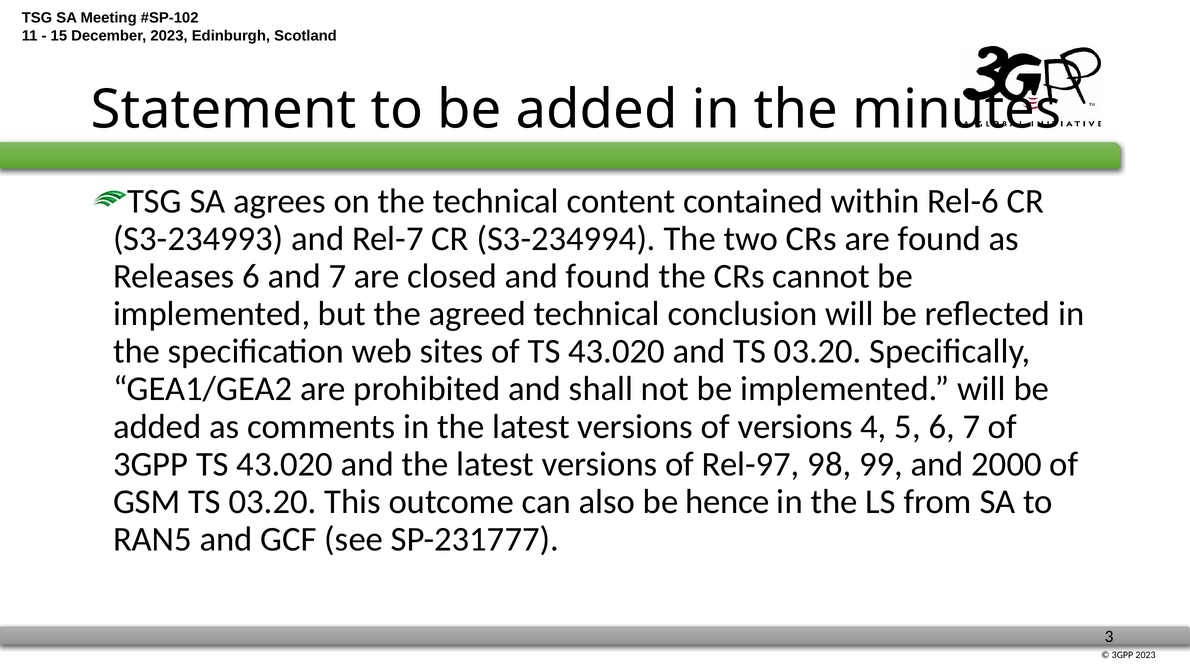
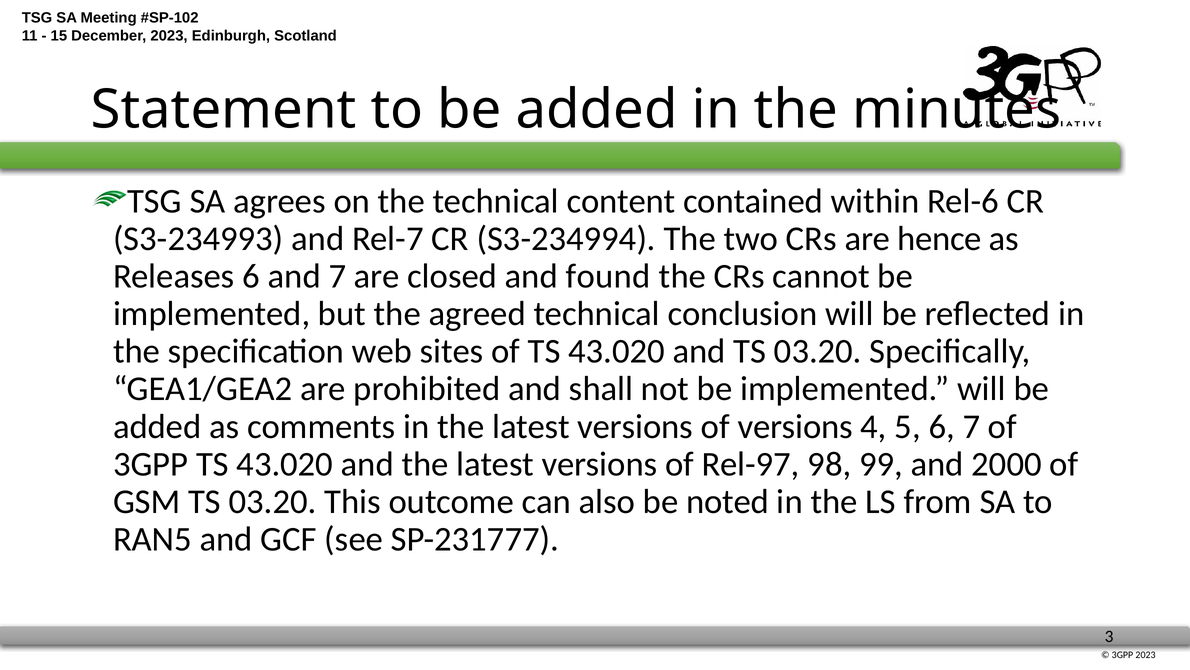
are found: found -> hence
hence: hence -> noted
